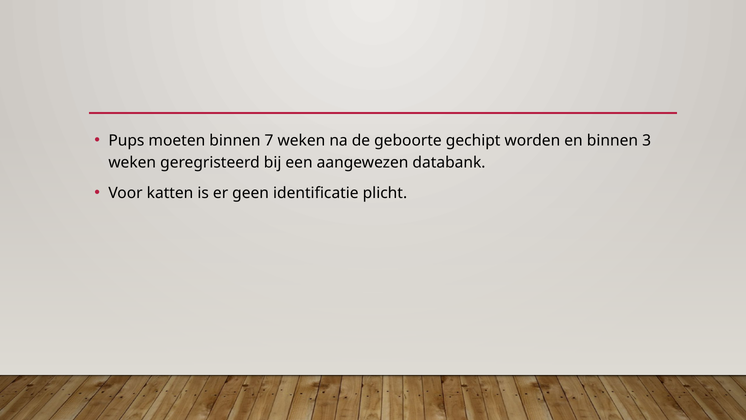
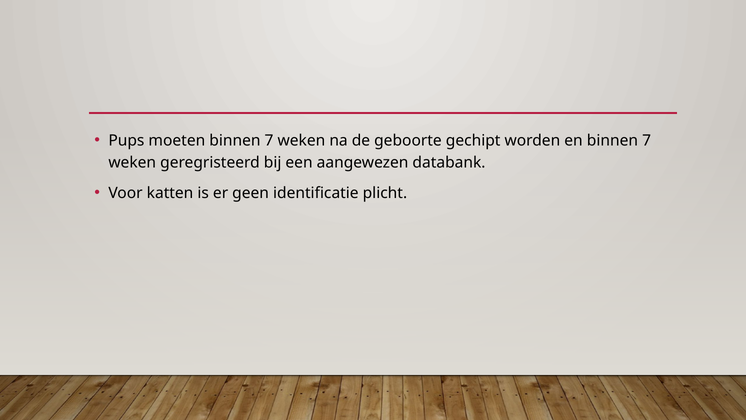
en binnen 3: 3 -> 7
